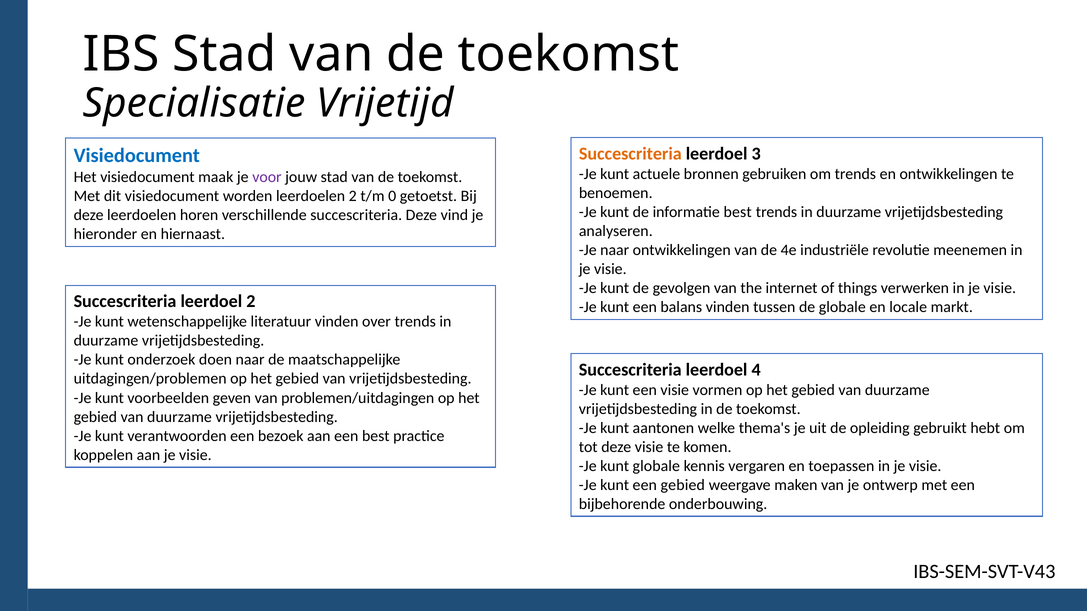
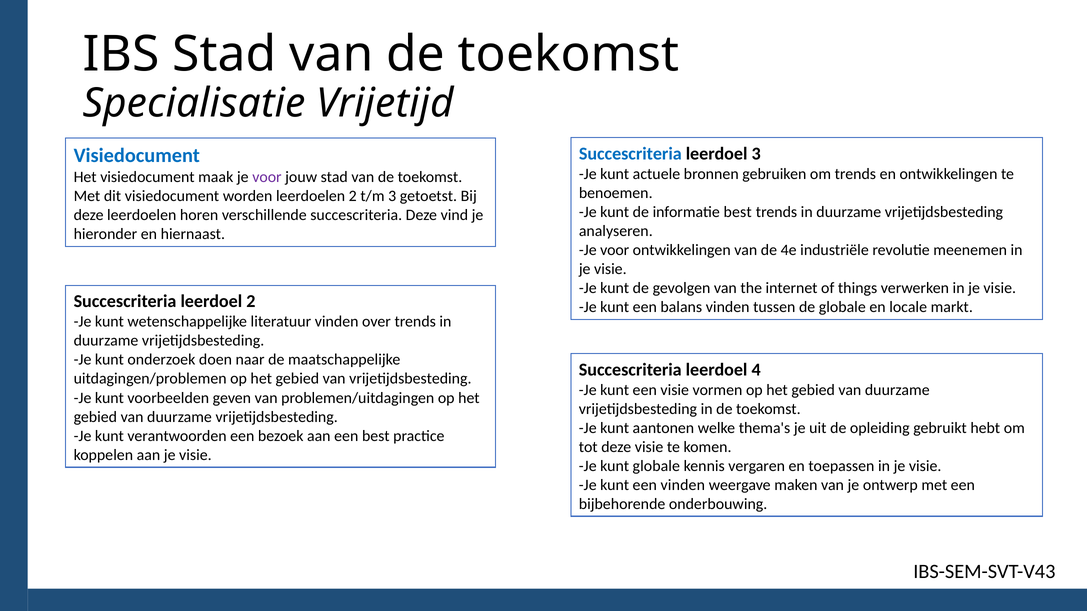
Succescriteria at (630, 154) colour: orange -> blue
t/m 0: 0 -> 3
naar at (615, 250): naar -> voor
een gebied: gebied -> vinden
